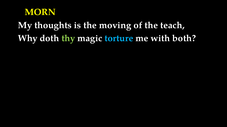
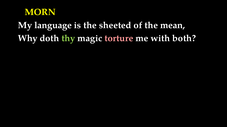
thoughts: thoughts -> language
moving: moving -> sheeted
teach: teach -> mean
torture colour: light blue -> pink
